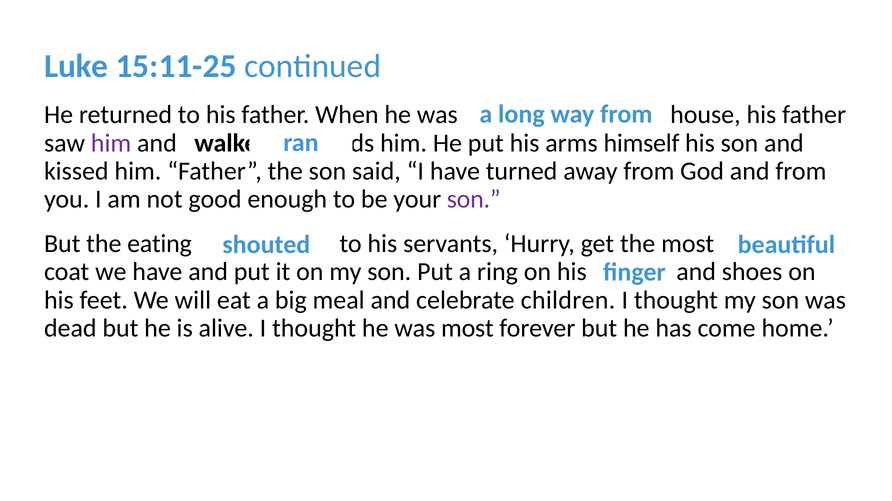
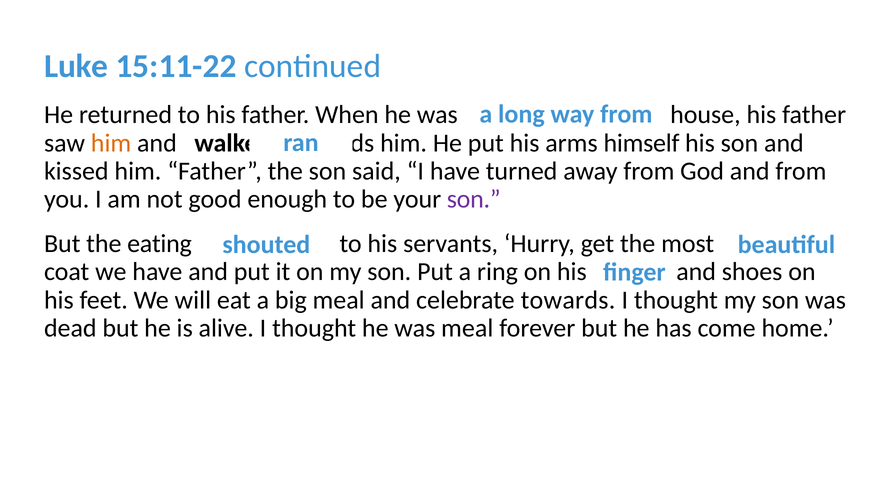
15:11-25: 15:11-25 -> 15:11-22
him at (111, 143) colour: purple -> orange
celebrate children: children -> towards
was most: most -> meal
